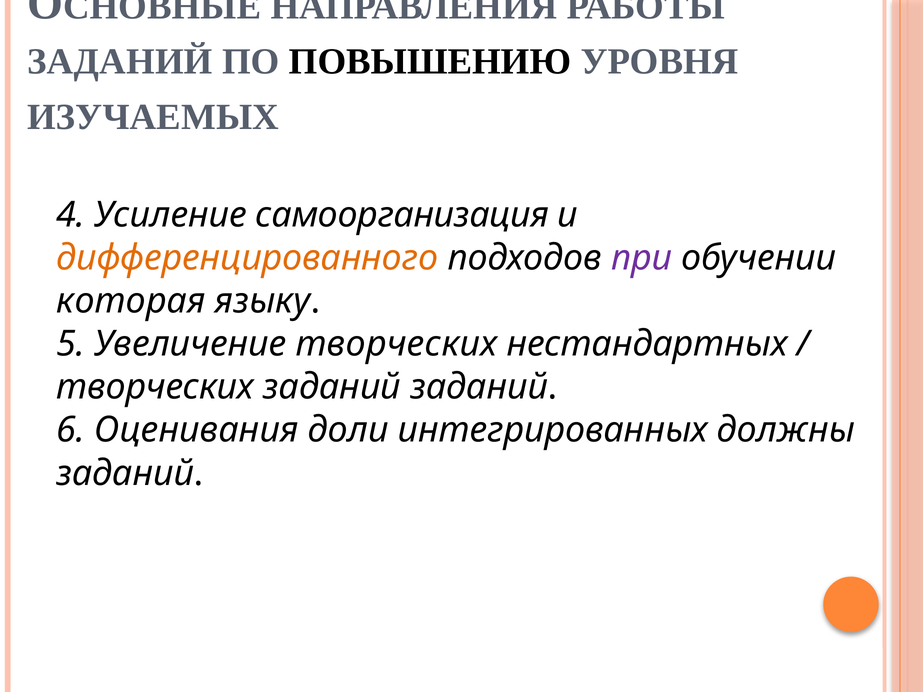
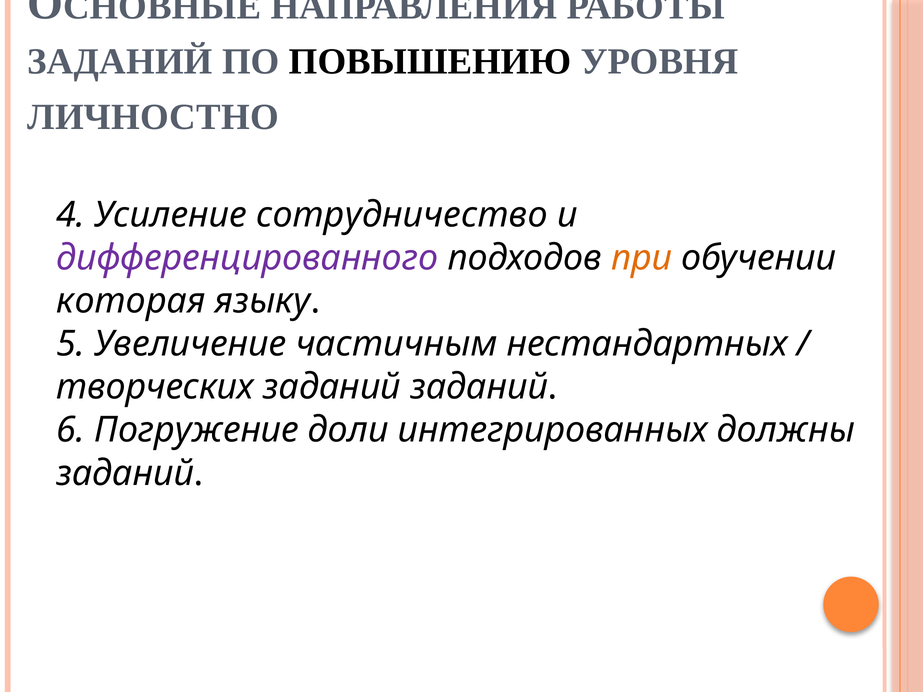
ИЗУЧАЕМЫХ: ИЗУЧАЕМЫХ -> ЛИЧНОСТНО
самоорганизация: самоорганизация -> сотрудничество
дифференцированного colour: orange -> purple
при colour: purple -> orange
Увеличение творческих: творческих -> частичным
Оценивания: Оценивания -> Погружение
